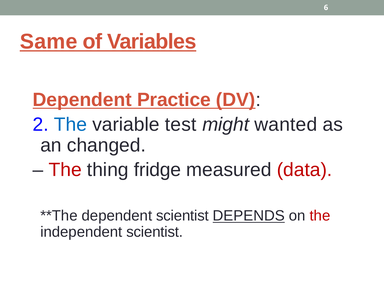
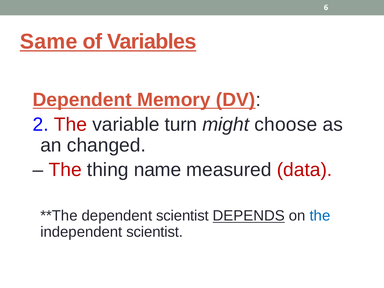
Practice: Practice -> Memory
The at (70, 124) colour: blue -> red
test: test -> turn
wanted: wanted -> choose
fridge: fridge -> name
the at (320, 216) colour: red -> blue
